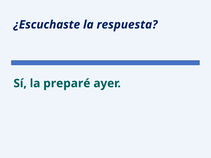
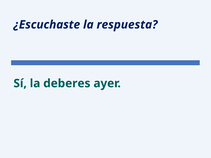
preparé: preparé -> deberes
